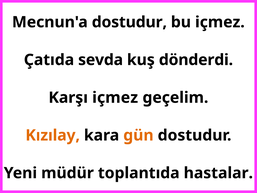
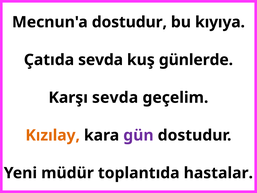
bu içmez: içmez -> kıyıya
dönderdi: dönderdi -> günlerde
Karşı içmez: içmez -> sevda
gün colour: orange -> purple
